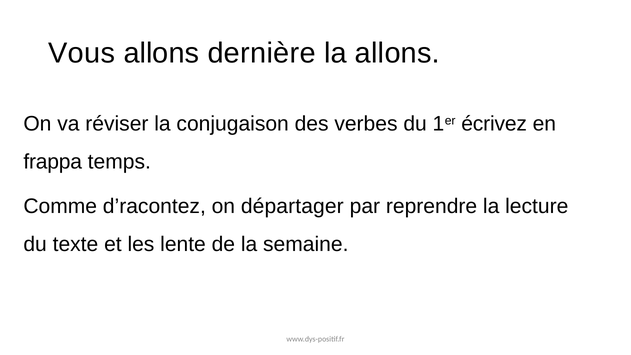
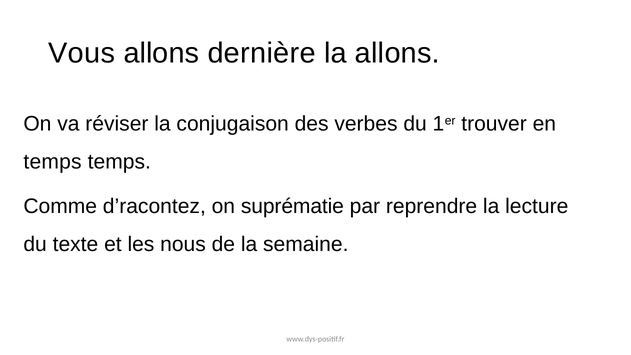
écrivez: écrivez -> trouver
frappa at (53, 162): frappa -> temps
départager: départager -> suprématie
lente: lente -> nous
